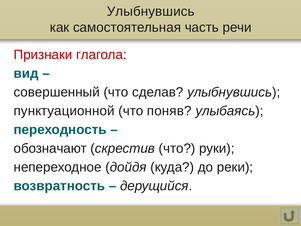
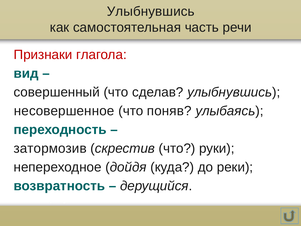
пунктуационной: пунктуационной -> несовершенное
обозначают: обозначают -> затормозив
